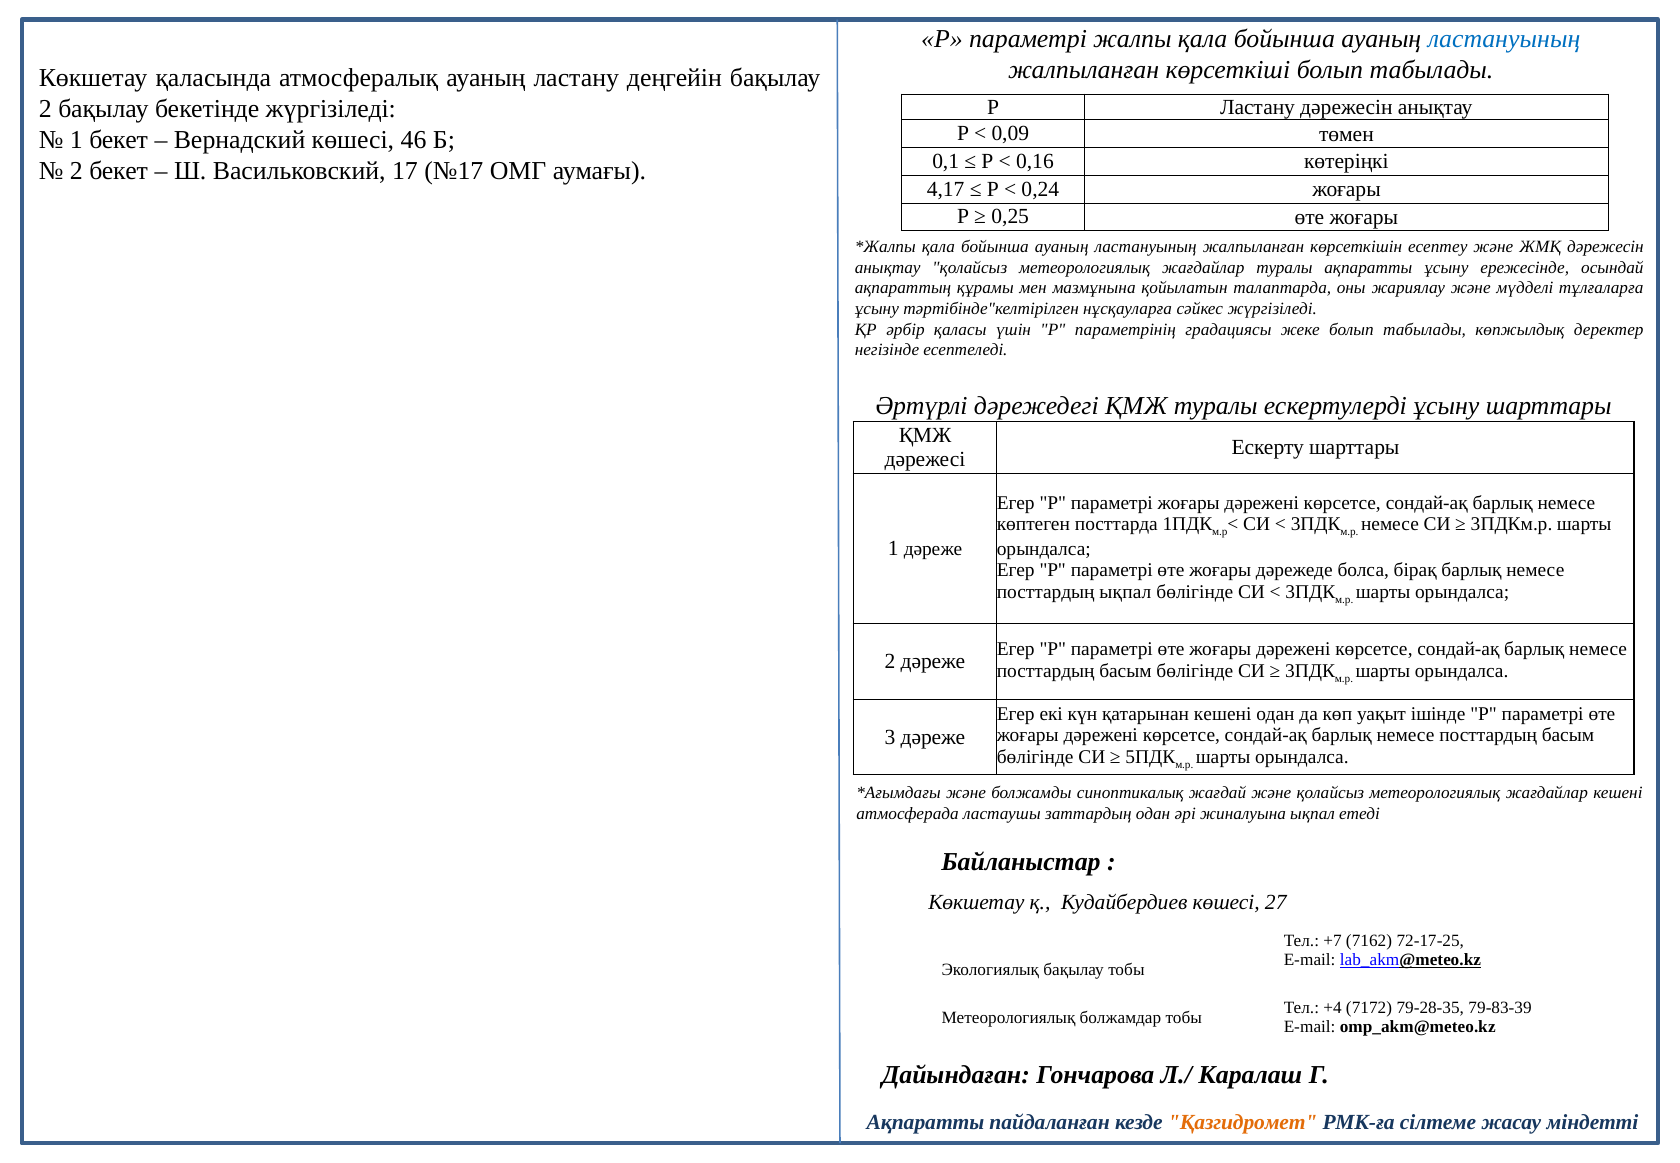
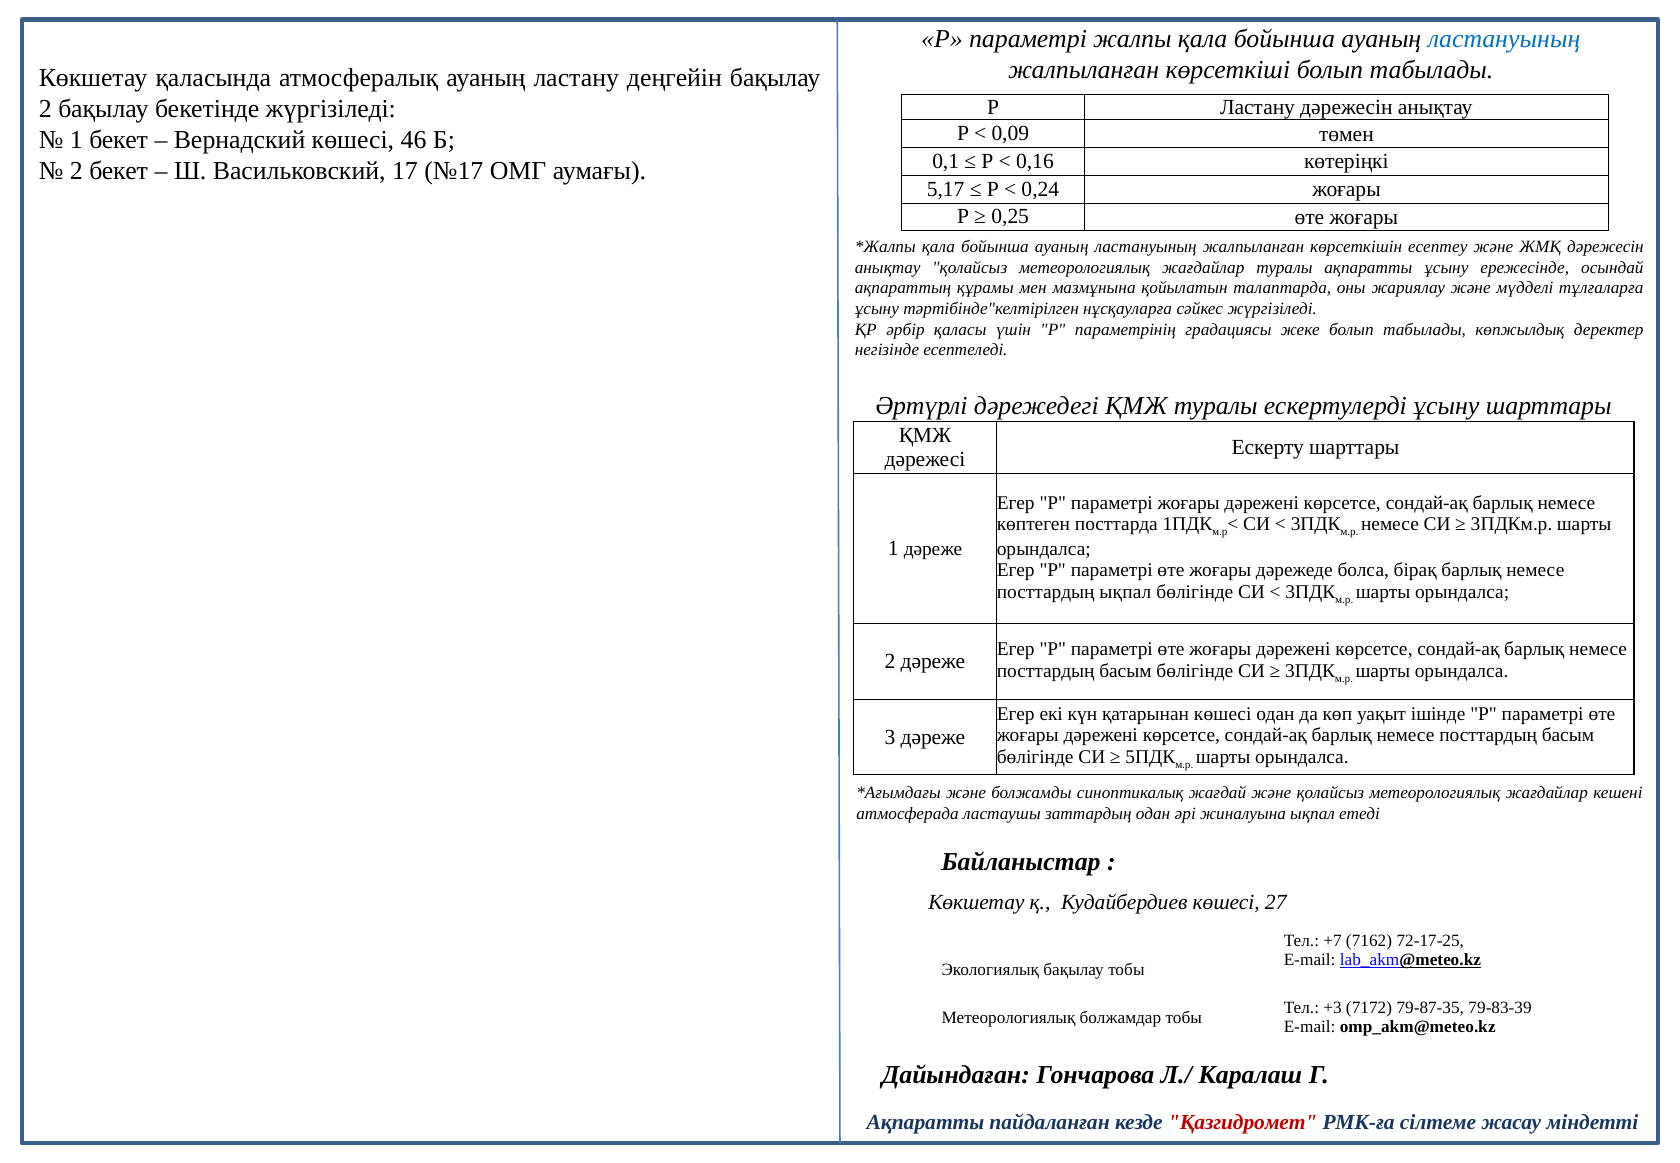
4,17: 4,17 -> 5,17
қатарынан кешені: кешені -> көшесі
+4: +4 -> +3
79-28-35: 79-28-35 -> 79-87-35
Қазгидромет colour: orange -> red
